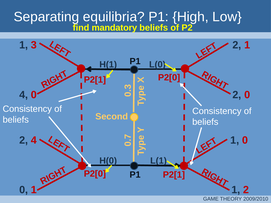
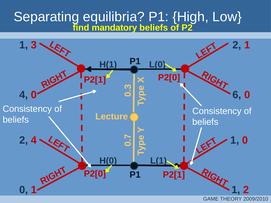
2 at (237, 95): 2 -> 6
Second: Second -> Lecture
